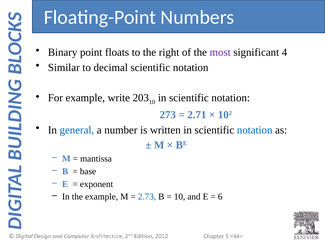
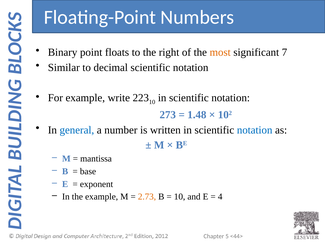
most colour: purple -> orange
4: 4 -> 7
203: 203 -> 223
2.71: 2.71 -> 1.48
2.73 colour: blue -> orange
6: 6 -> 4
